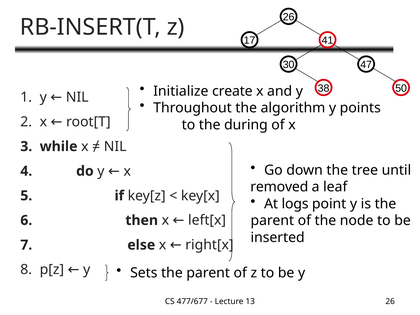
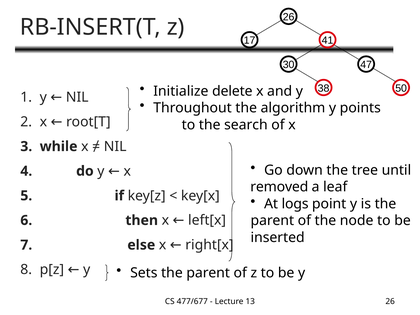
create: create -> delete
during: during -> search
